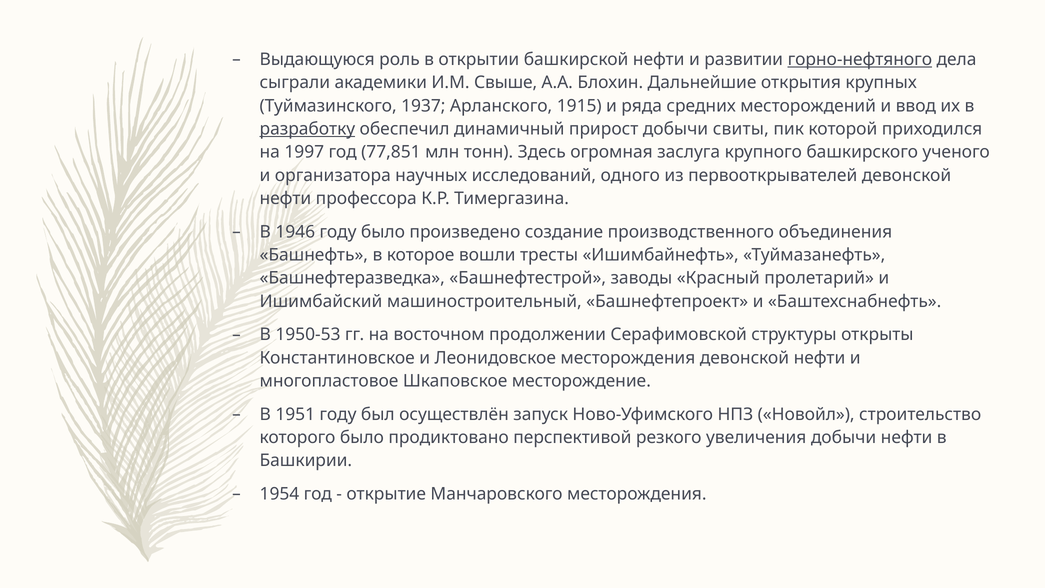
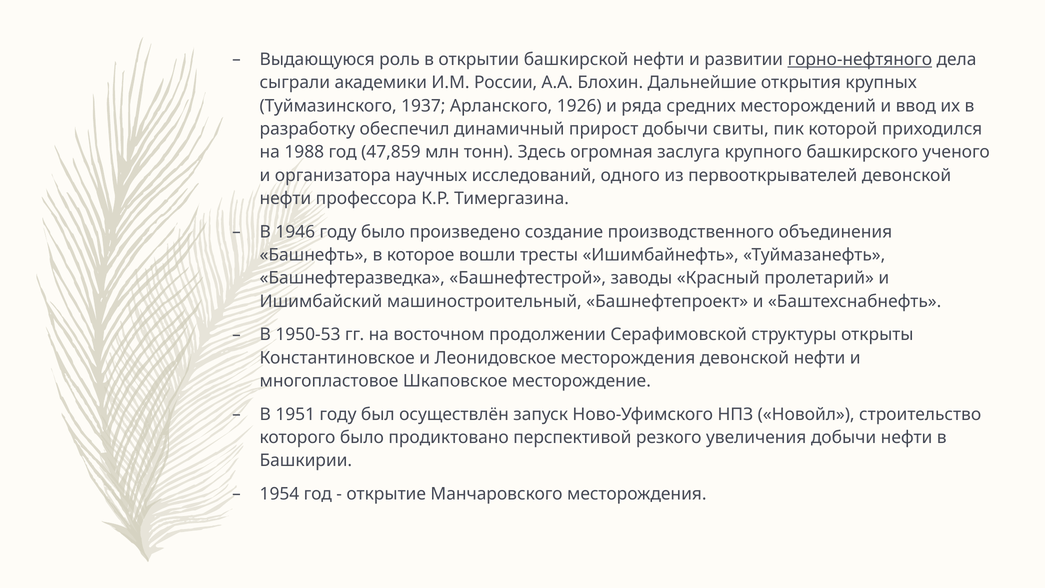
Свыше: Свыше -> России
1915: 1915 -> 1926
разработку underline: present -> none
1997: 1997 -> 1988
77,851: 77,851 -> 47,859
